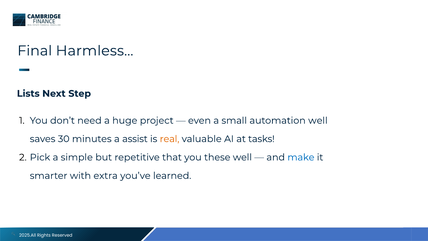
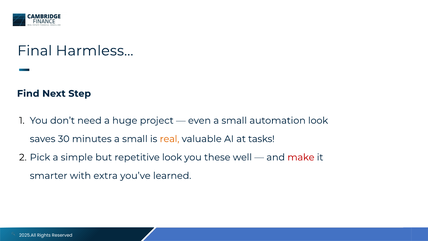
Lists: Lists -> Find
automation well: well -> look
minutes a assist: assist -> small
repetitive that: that -> look
make colour: blue -> red
